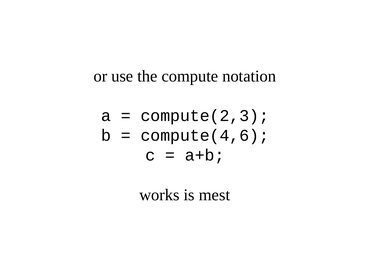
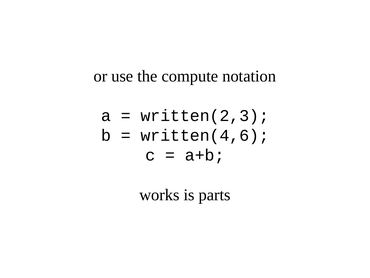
compute(2,3: compute(2,3 -> written(2,3
compute(4,6: compute(4,6 -> written(4,6
mest: mest -> parts
